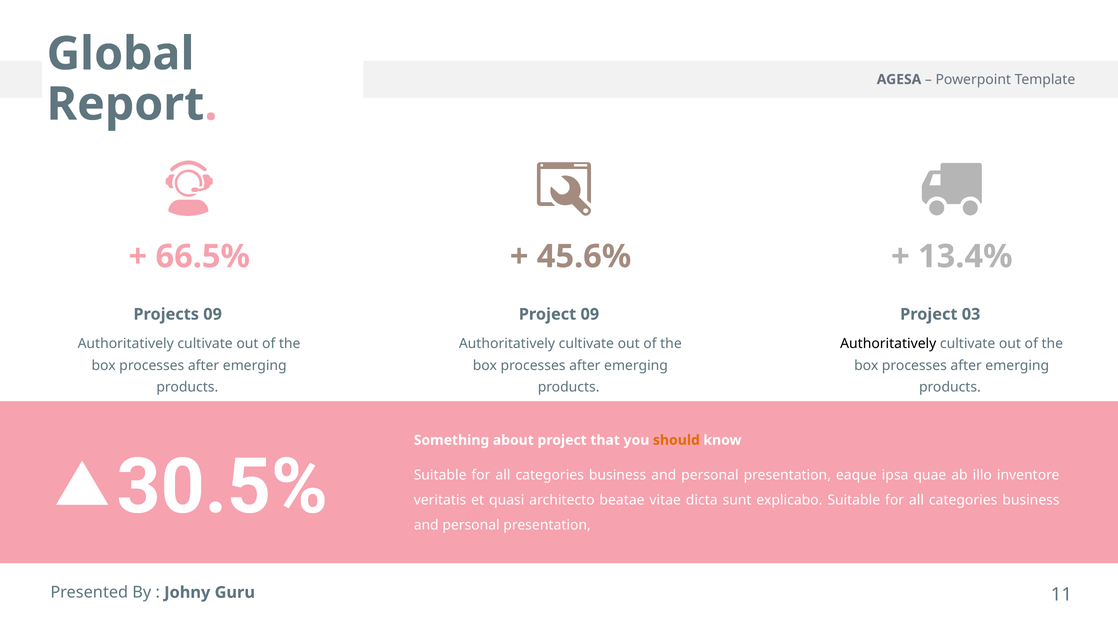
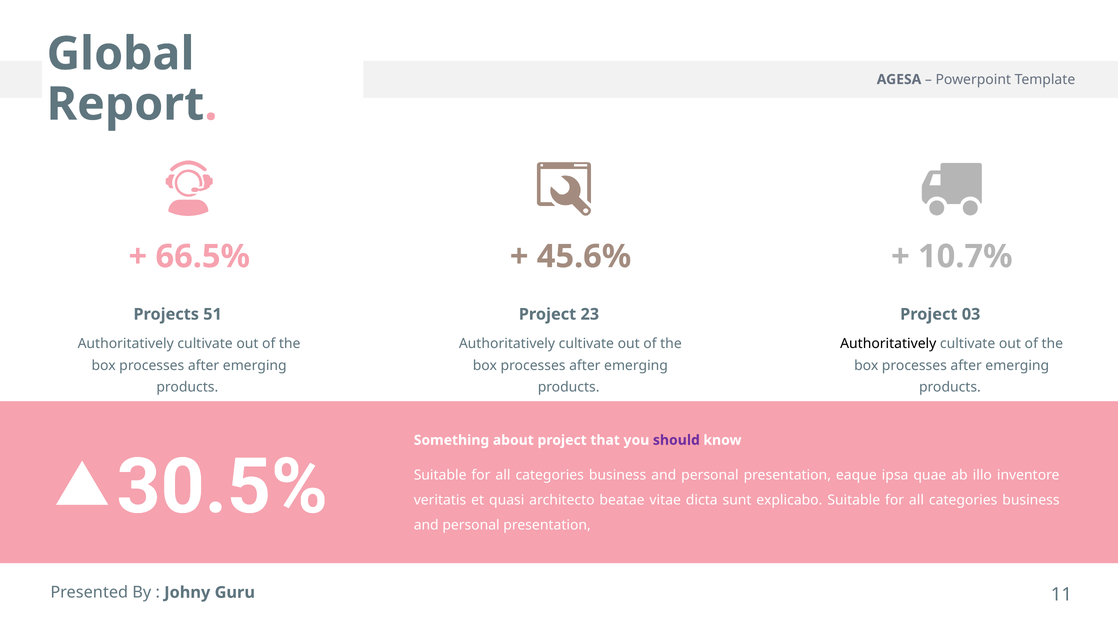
13.4%: 13.4% -> 10.7%
Projects 09: 09 -> 51
Project 09: 09 -> 23
should colour: orange -> purple
